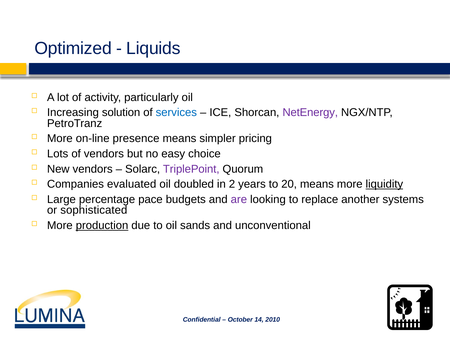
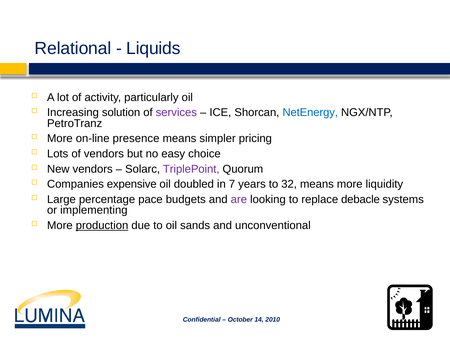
Optimized: Optimized -> Relational
services colour: blue -> purple
NetEnergy colour: purple -> blue
evaluated: evaluated -> expensive
2: 2 -> 7
20: 20 -> 32
liquidity underline: present -> none
another: another -> debacle
sophisticated: sophisticated -> implementing
